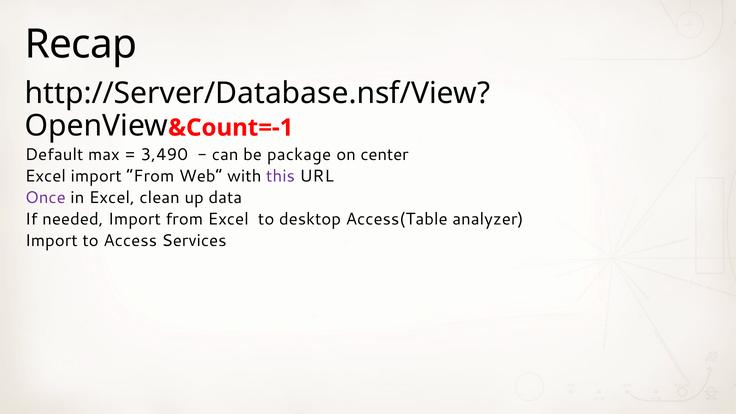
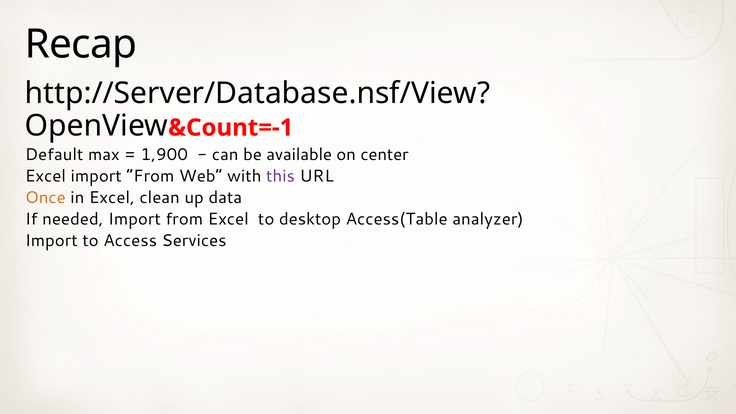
3,490: 3,490 -> 1,900
package: package -> available
Once colour: purple -> orange
